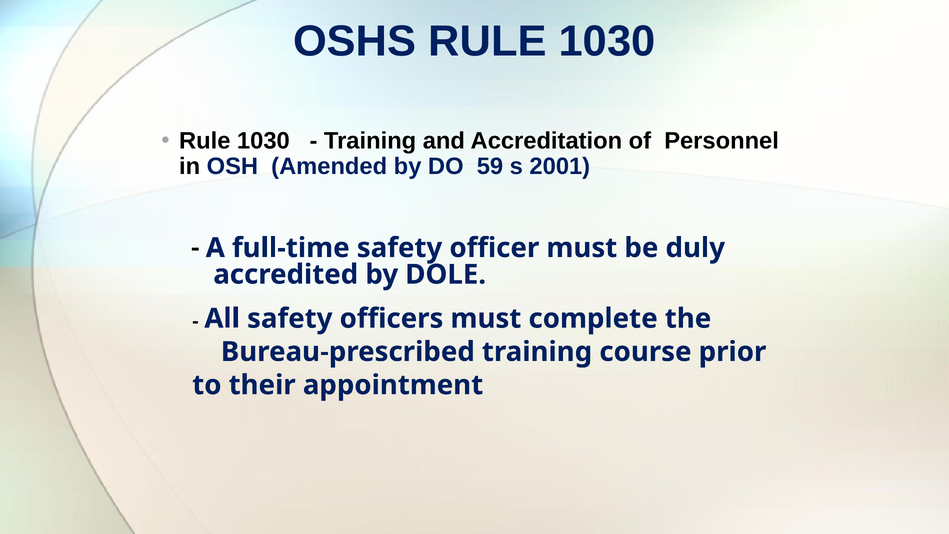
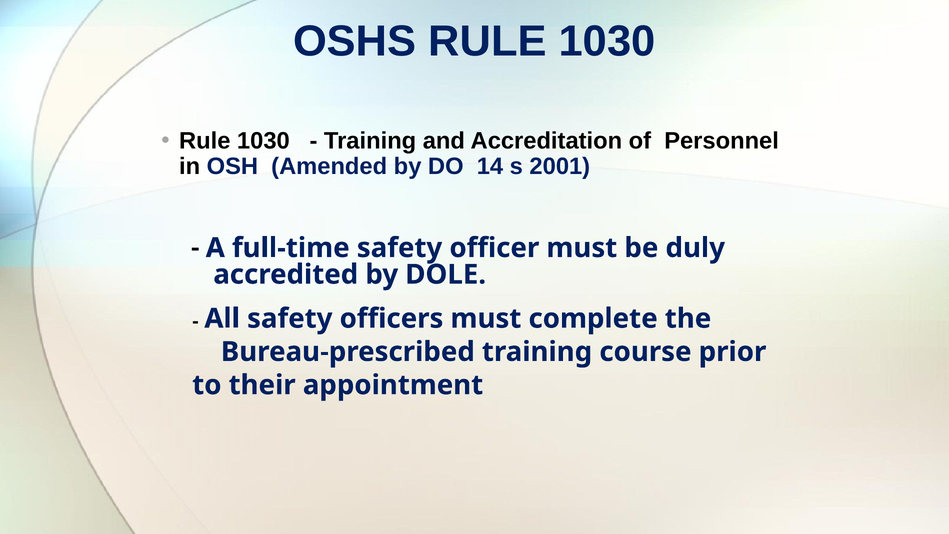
59: 59 -> 14
